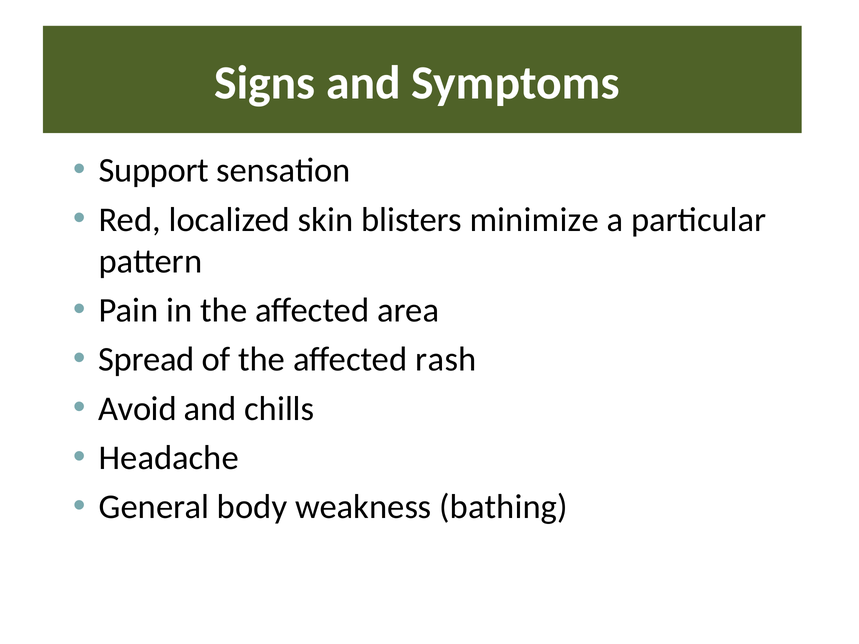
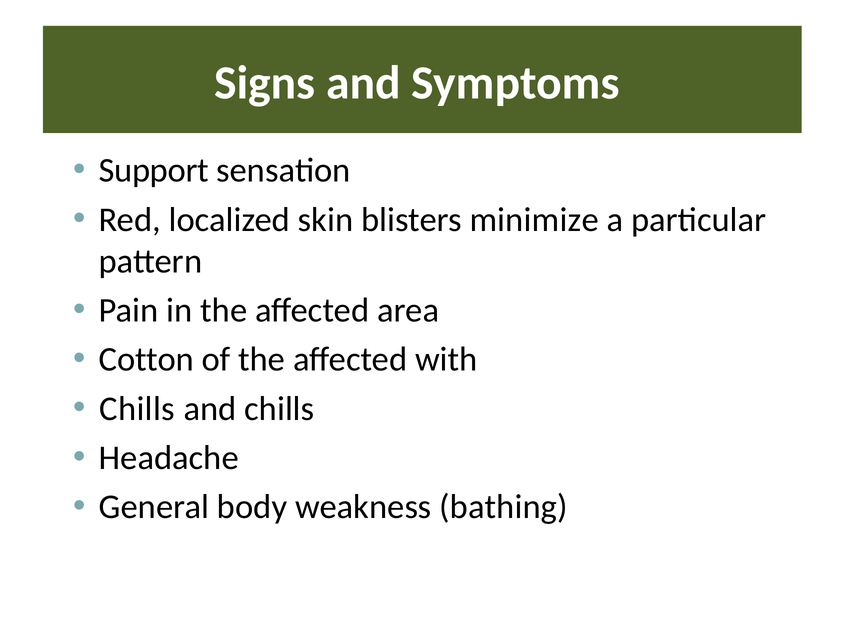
Spread: Spread -> Cotton
rash: rash -> with
Avoid at (137, 409): Avoid -> Chills
